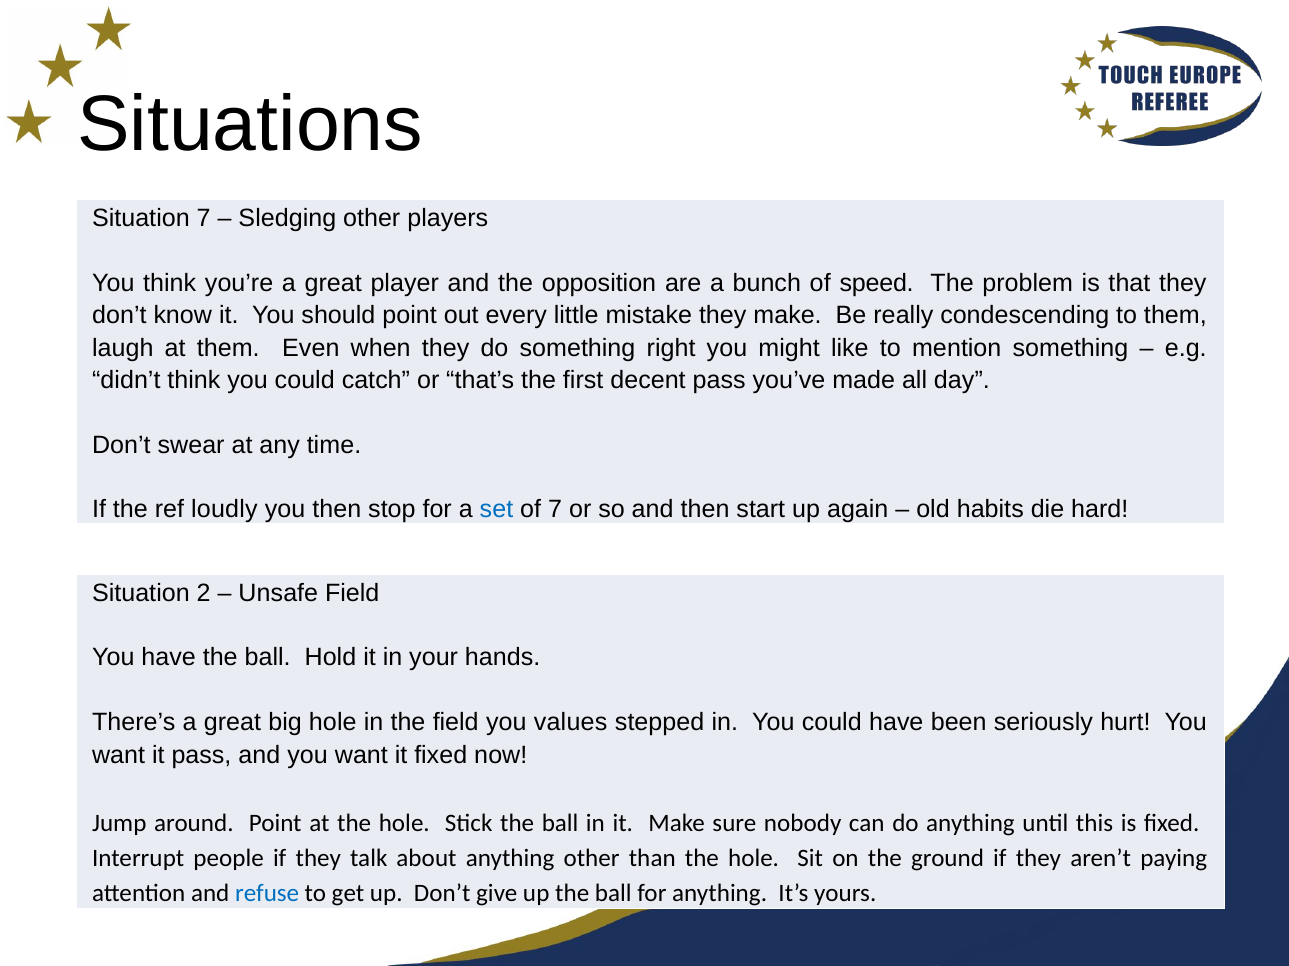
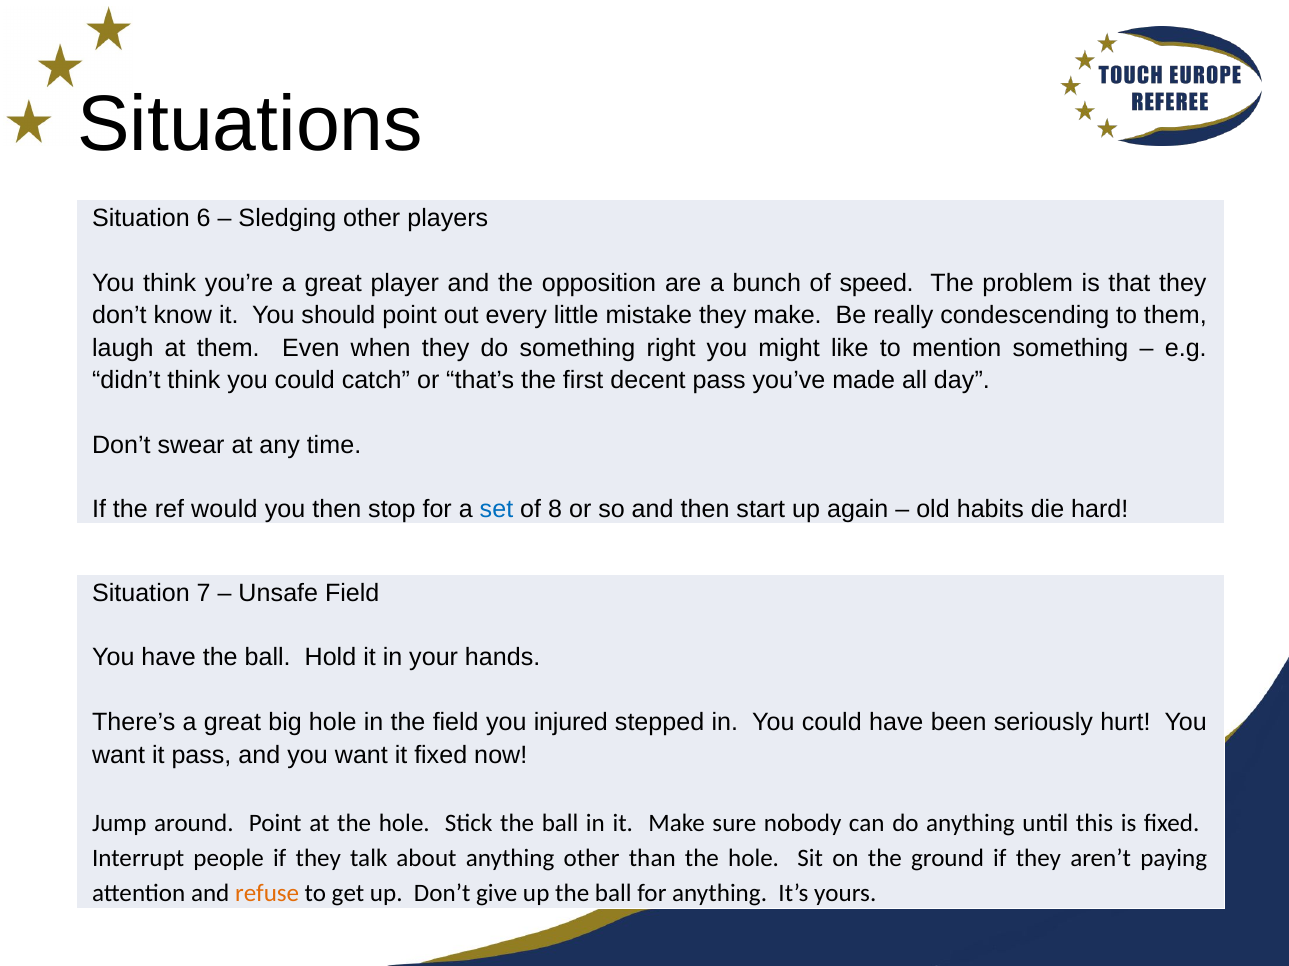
Situation 7: 7 -> 6
loudly: loudly -> would
of 7: 7 -> 8
2: 2 -> 7
values: values -> injured
refuse colour: blue -> orange
